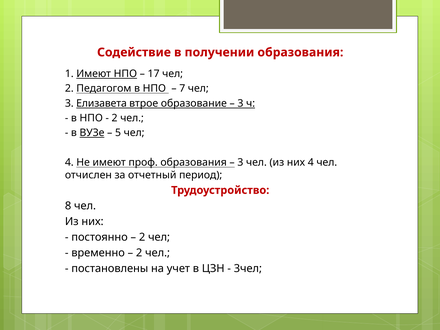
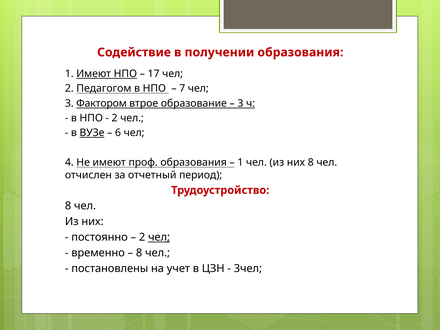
Елизавета: Елизавета -> Фактором
5: 5 -> 6
3 at (240, 162): 3 -> 1
них 4: 4 -> 8
чел at (159, 237) underline: none -> present
2 at (139, 253): 2 -> 8
